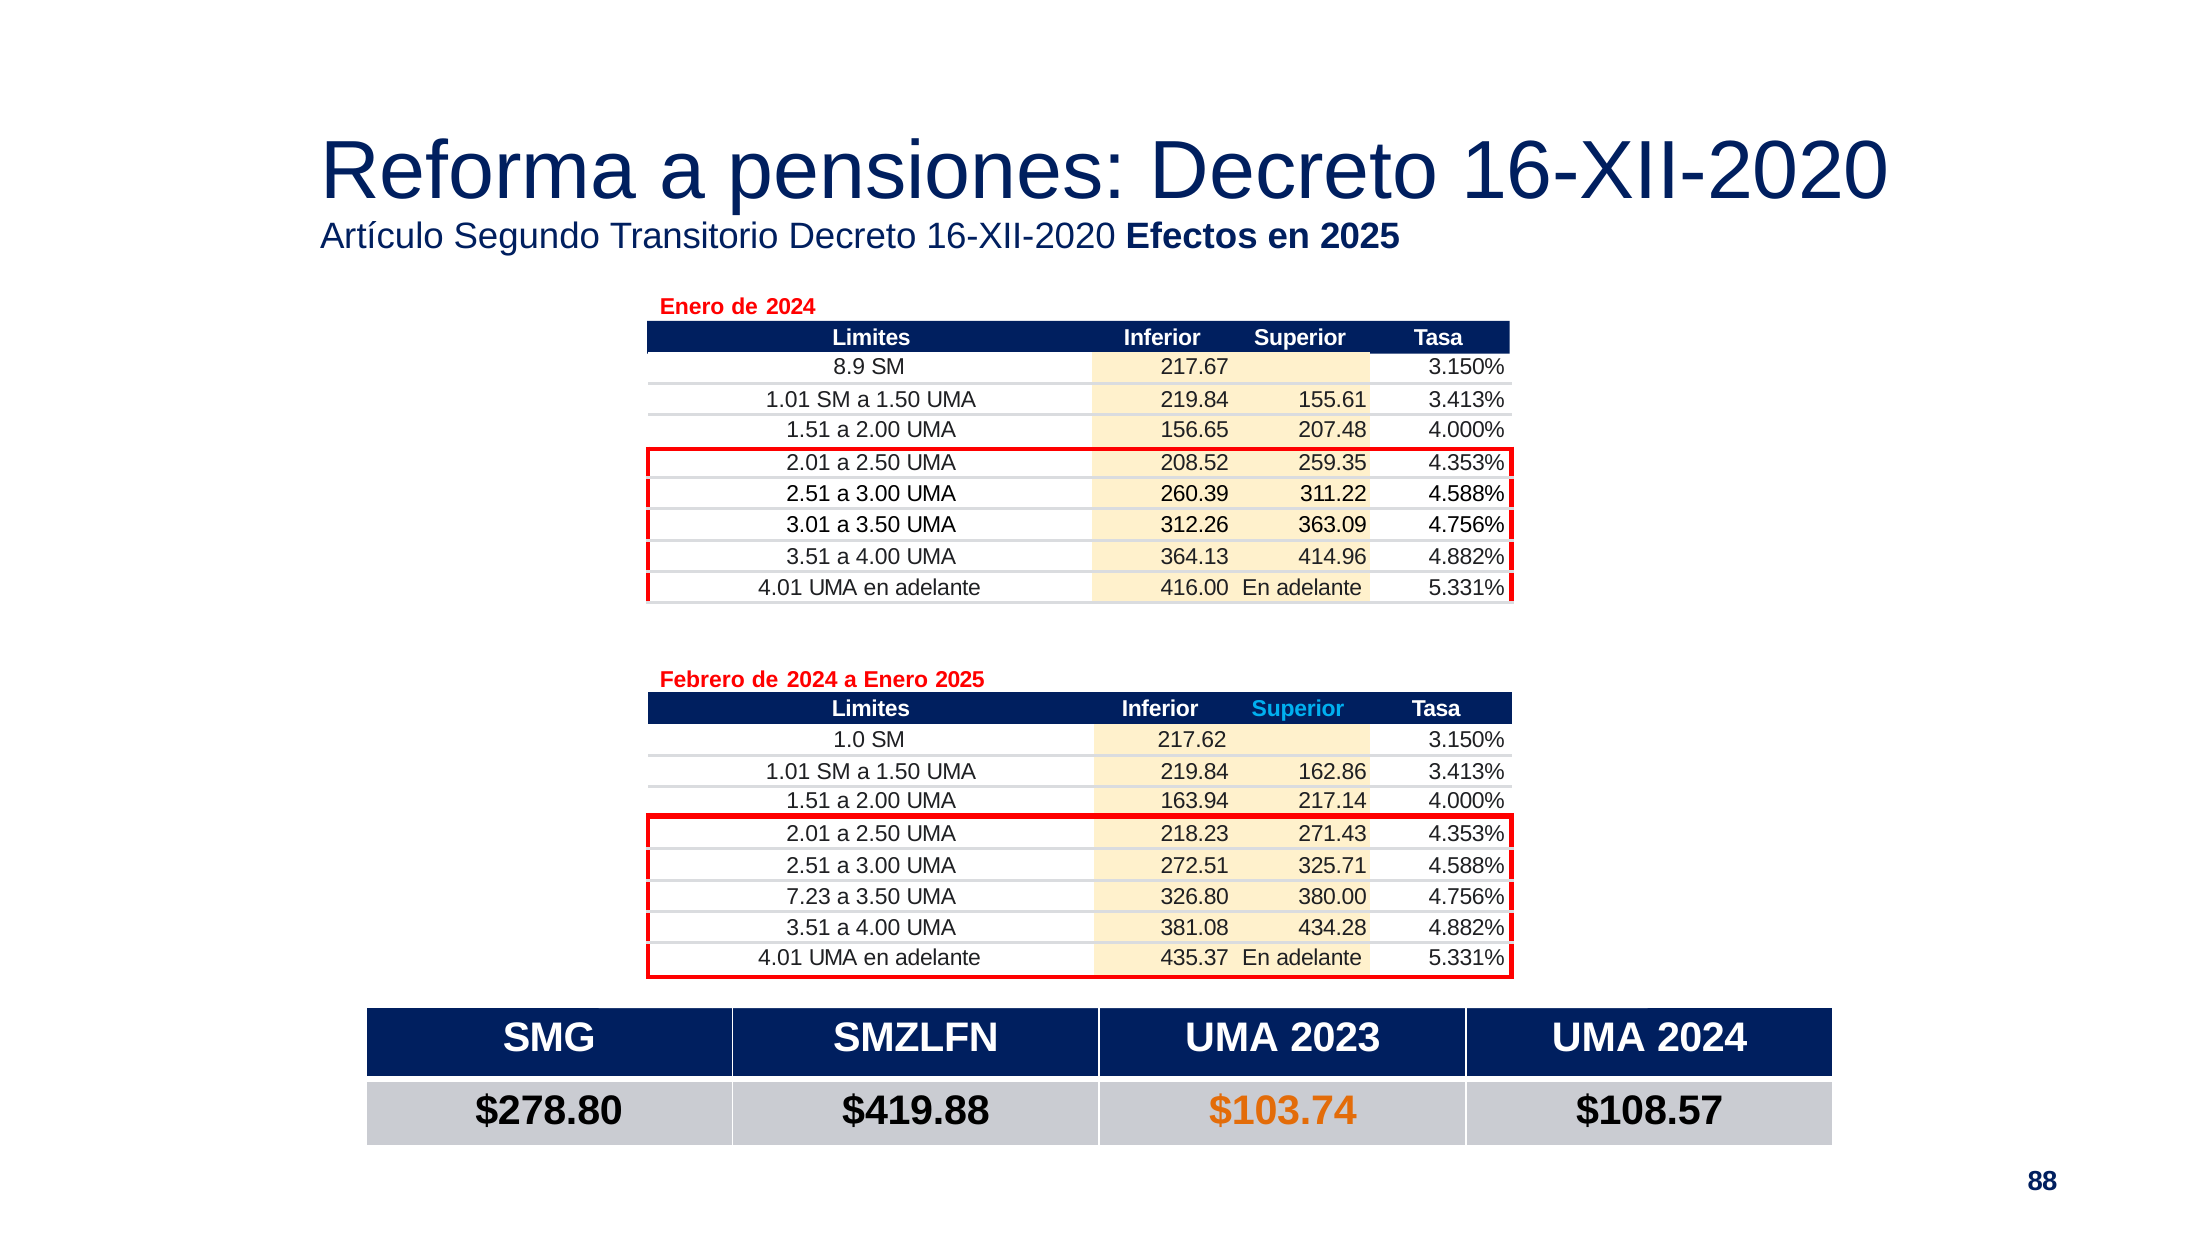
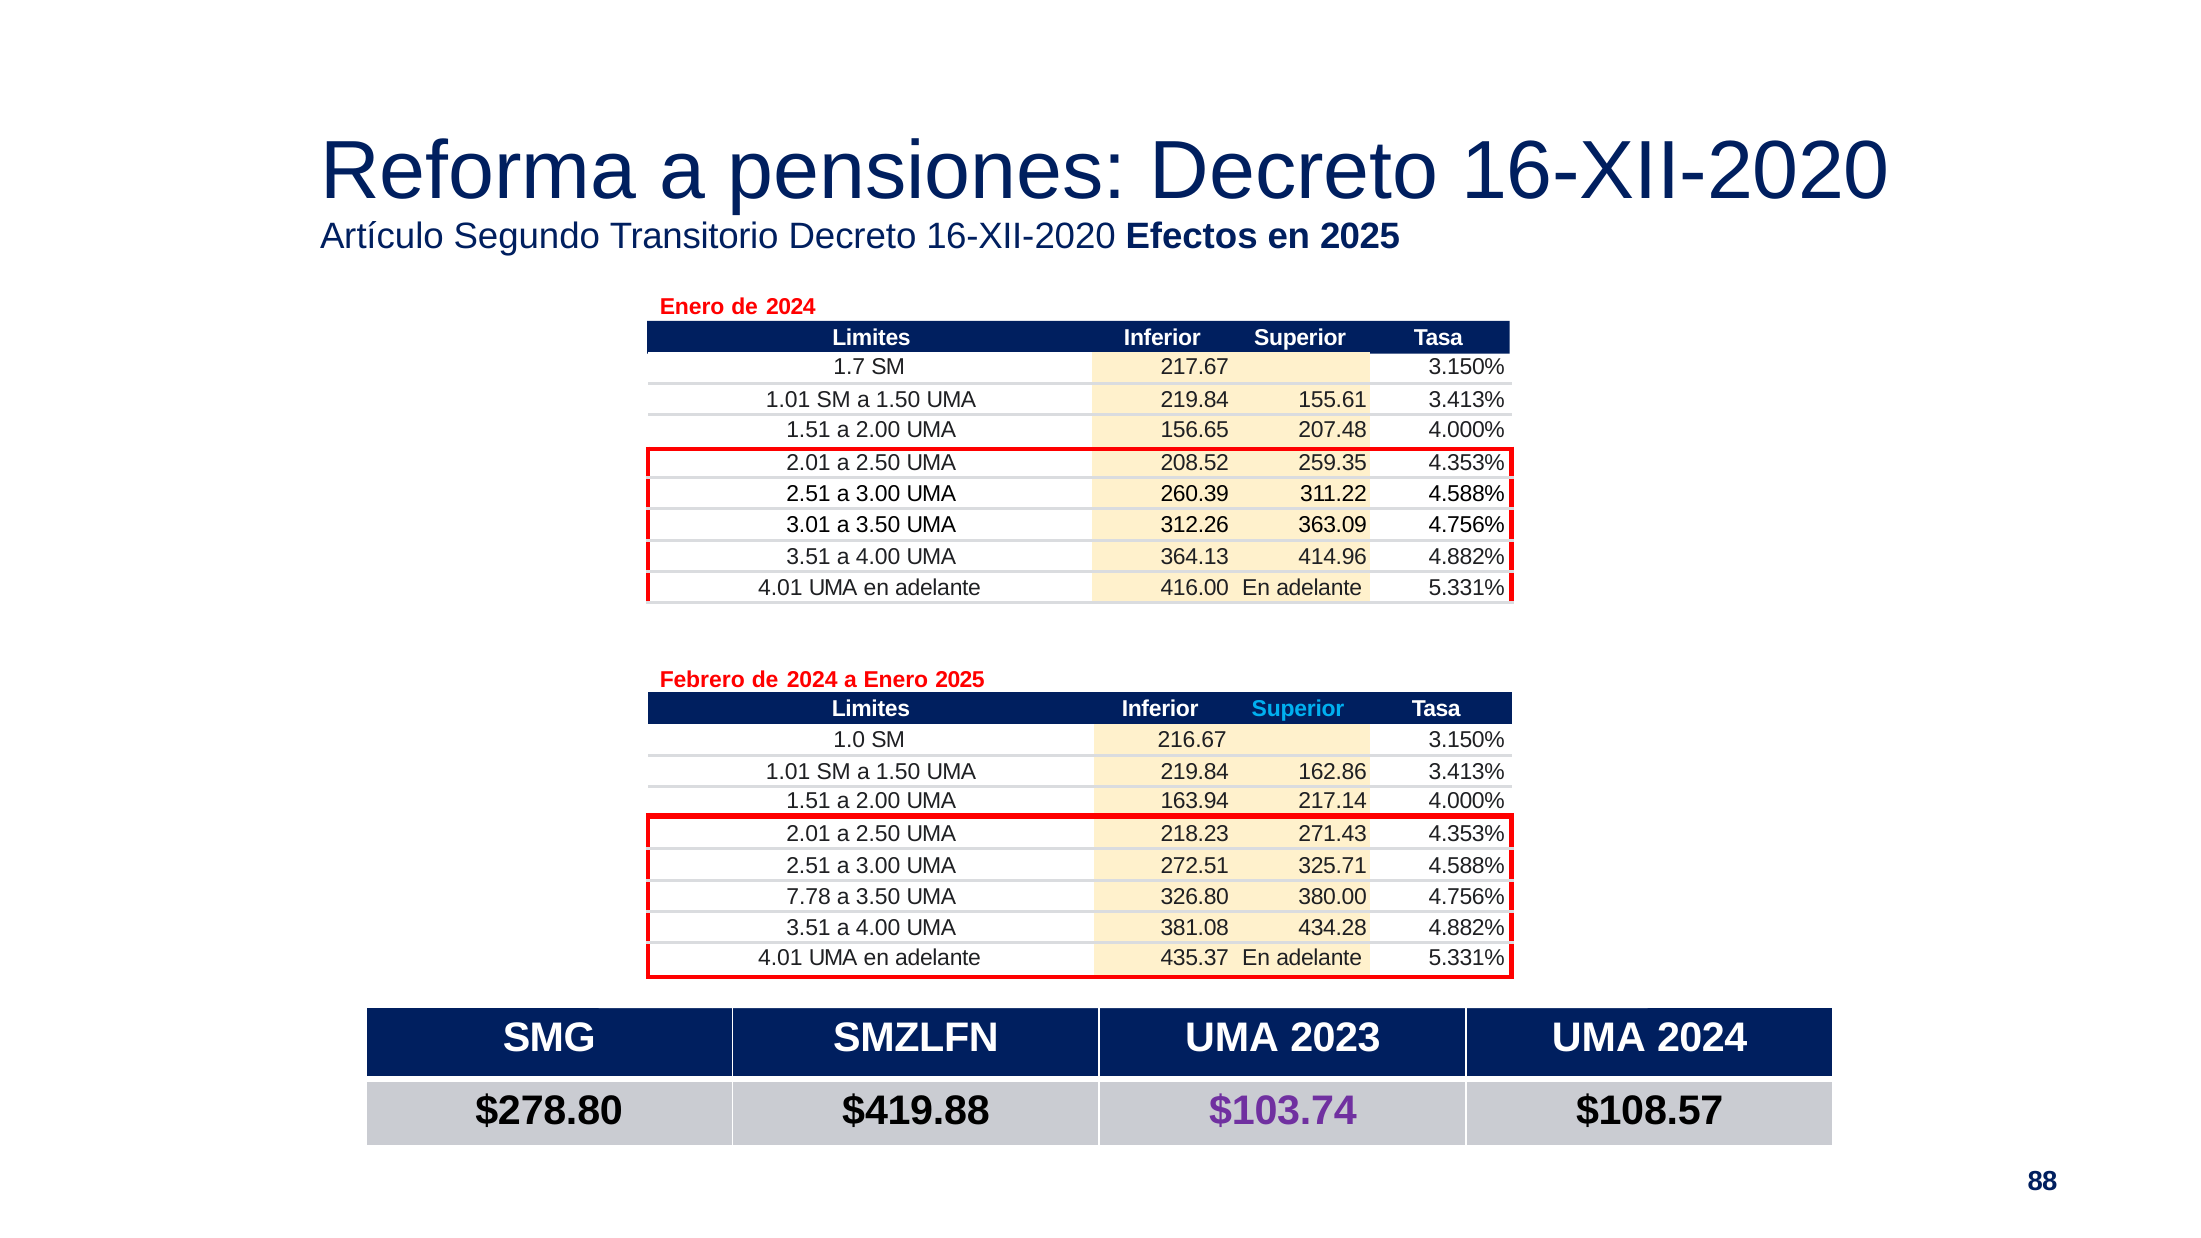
8.9: 8.9 -> 1.7
217.62: 217.62 -> 216.67
7.23: 7.23 -> 7.78
$103.74 colour: orange -> purple
